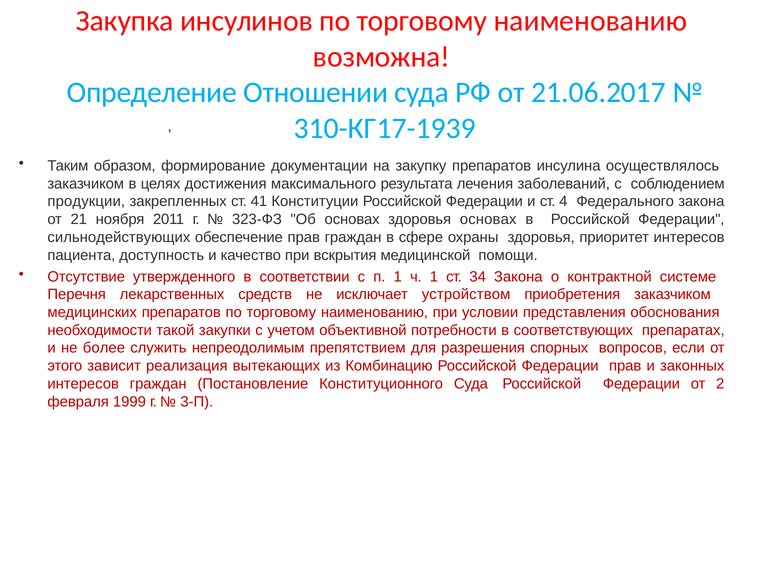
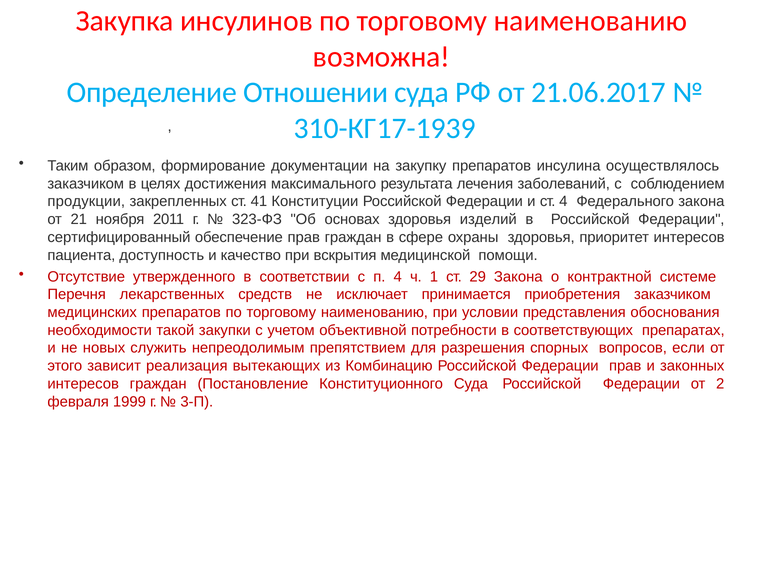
здоровья основах: основах -> изделий
сильнодействующих: сильнодействующих -> сертифицированный
п 1: 1 -> 4
34: 34 -> 29
устройством: устройством -> принимается
более: более -> новых
